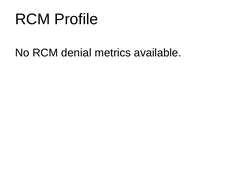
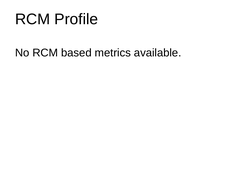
denial: denial -> based
